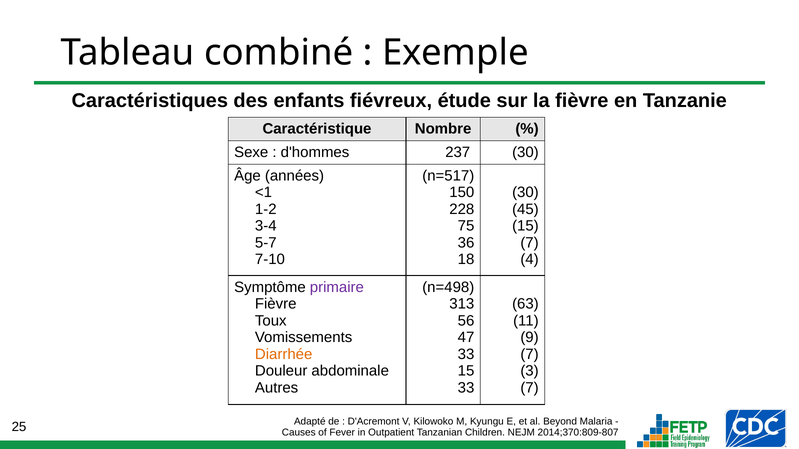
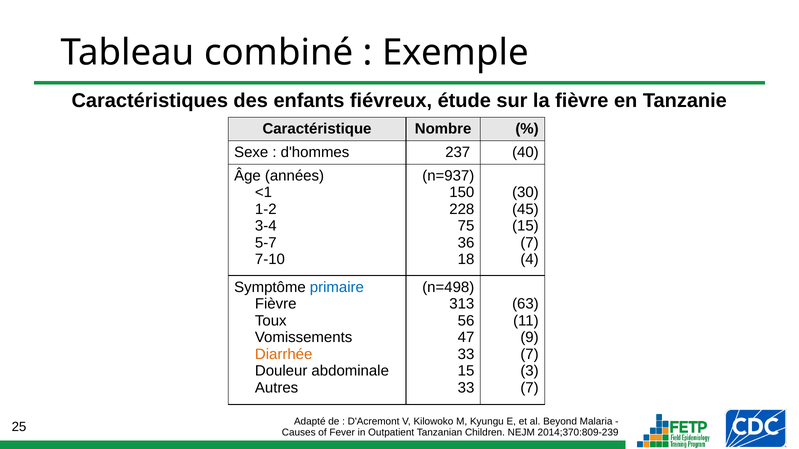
237 30: 30 -> 40
n=517: n=517 -> n=937
primaire colour: purple -> blue
2014;370:809-807: 2014;370:809-807 -> 2014;370:809-239
